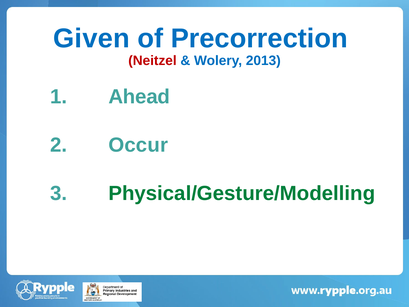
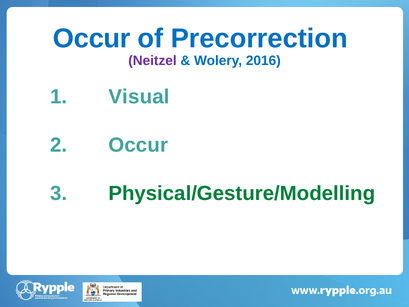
Given at (91, 38): Given -> Occur
Neitzel colour: red -> purple
2013: 2013 -> 2016
Ahead: Ahead -> Visual
